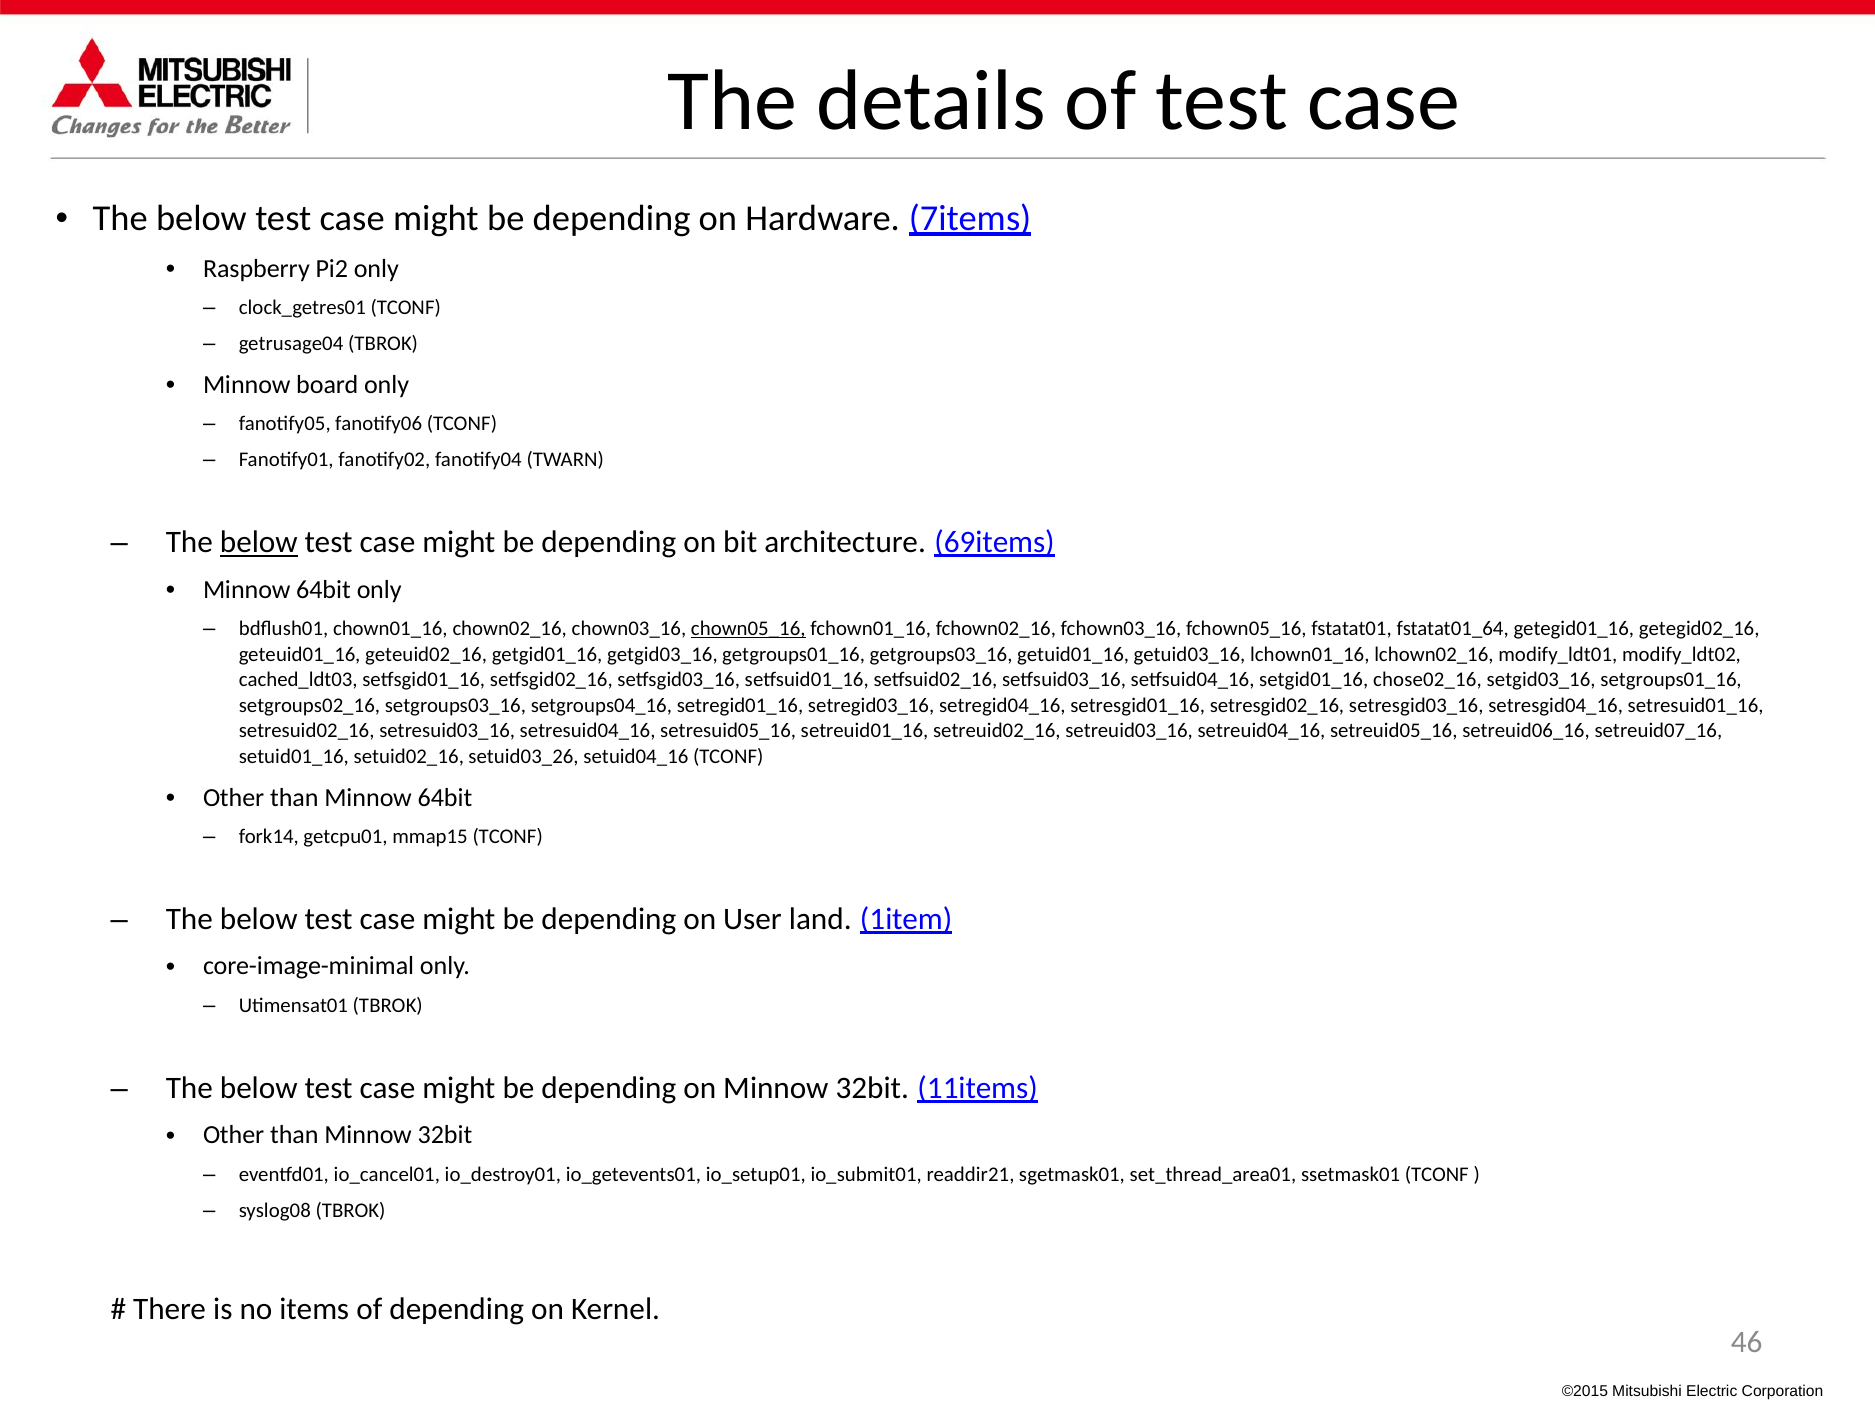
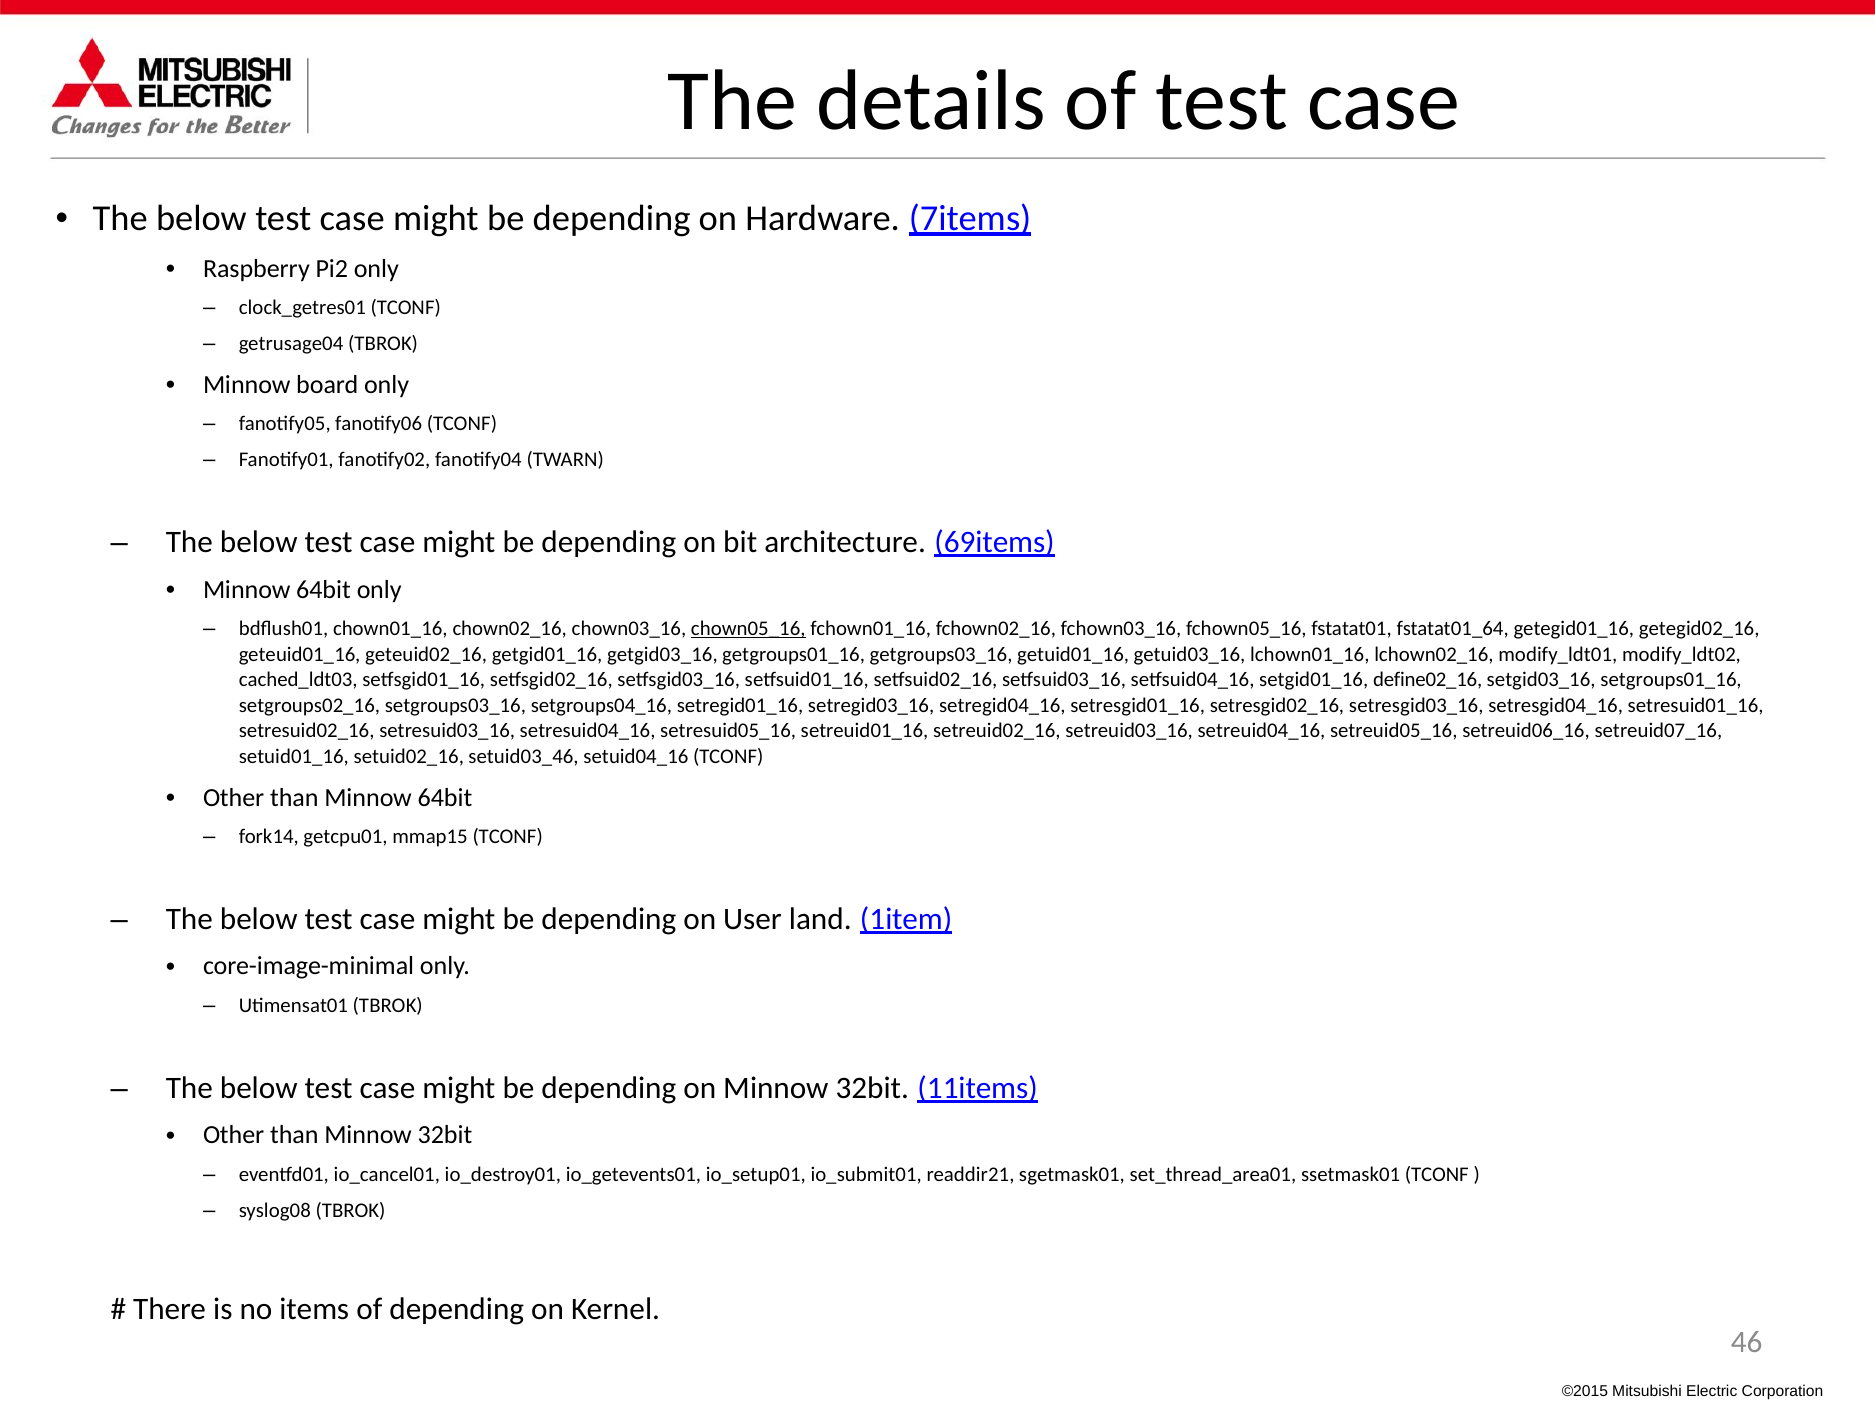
below at (259, 542) underline: present -> none
chose02_16: chose02_16 -> define02_16
setuid03_26: setuid03_26 -> setuid03_46
